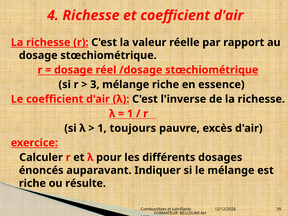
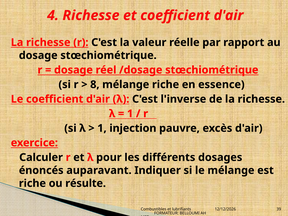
3: 3 -> 8
toujours: toujours -> injection
